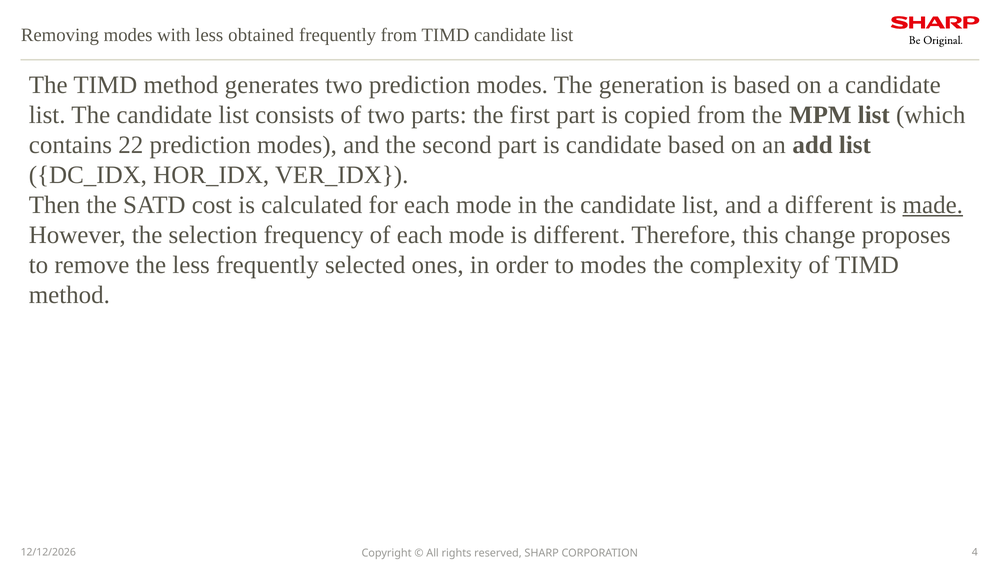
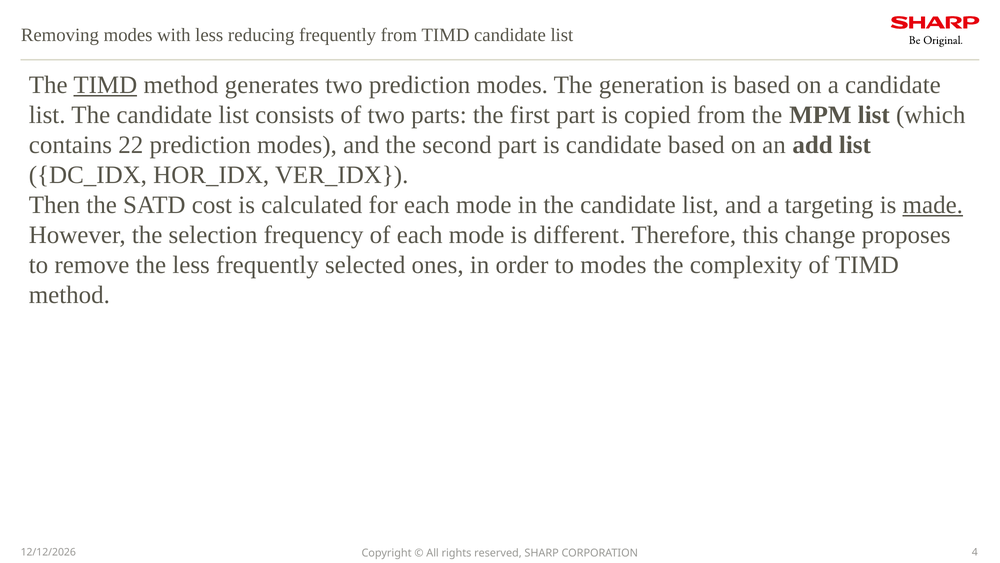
obtained: obtained -> reducing
TIMD at (105, 85) underline: none -> present
a different: different -> targeting
